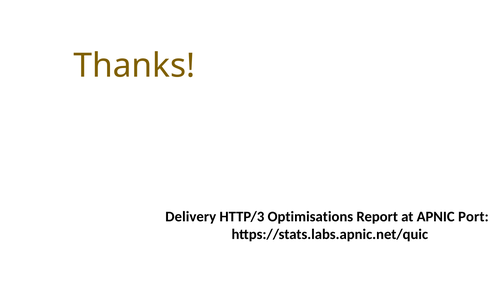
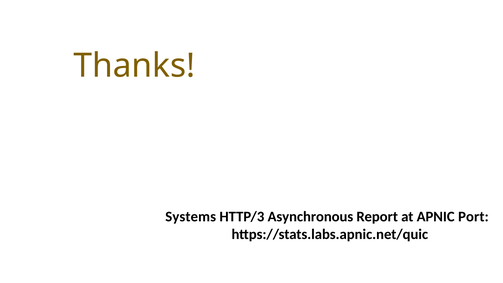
Delivery: Delivery -> Systems
Optimisations: Optimisations -> Asynchronous
